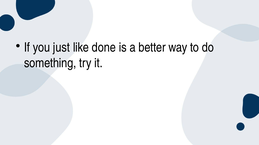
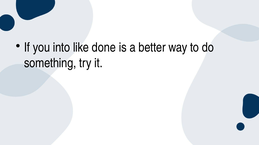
just: just -> into
